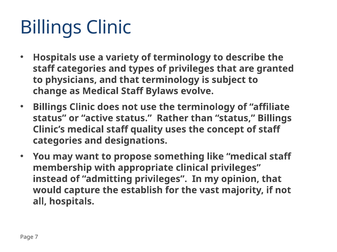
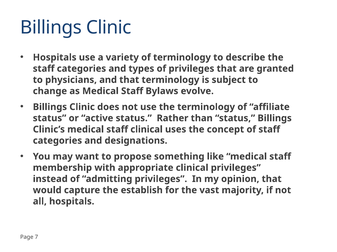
staff quality: quality -> clinical
